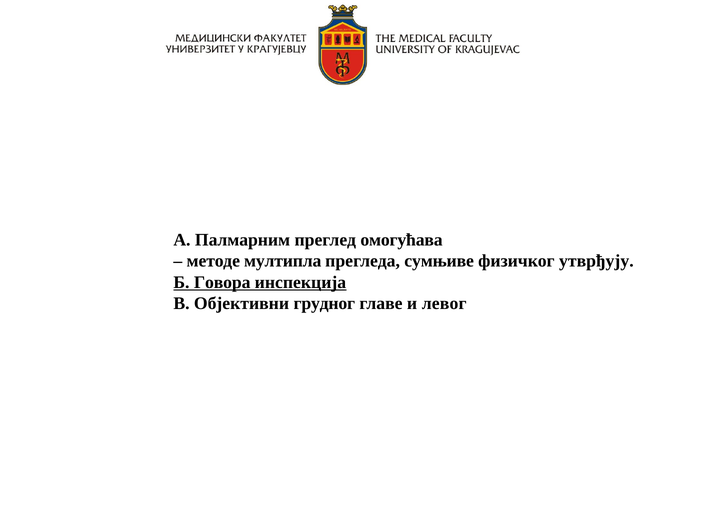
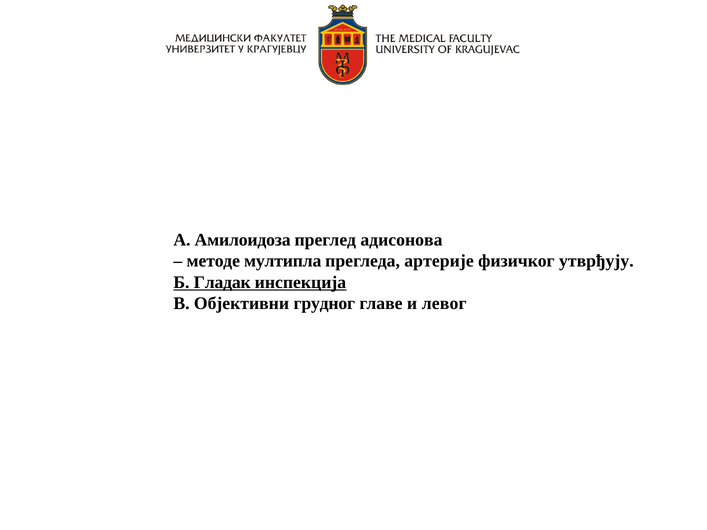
Палмарним: Палмарним -> Амилоидоза
омогућава: омогућава -> адисонова
сумњиве: сумњиве -> артерије
Говора: Говора -> Гладак
